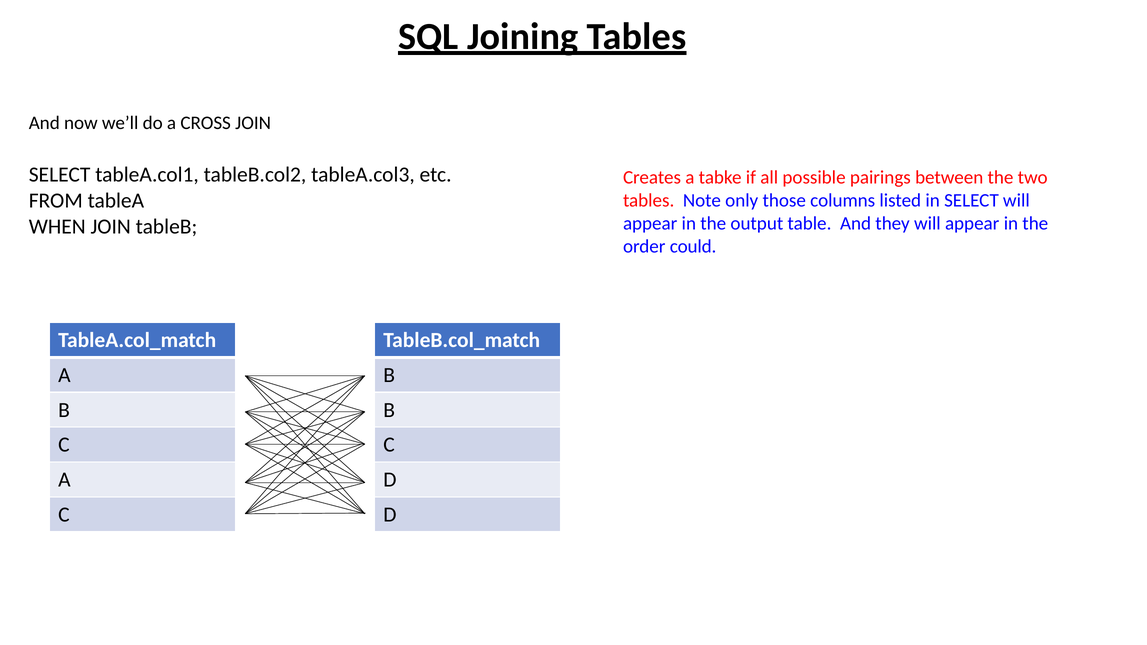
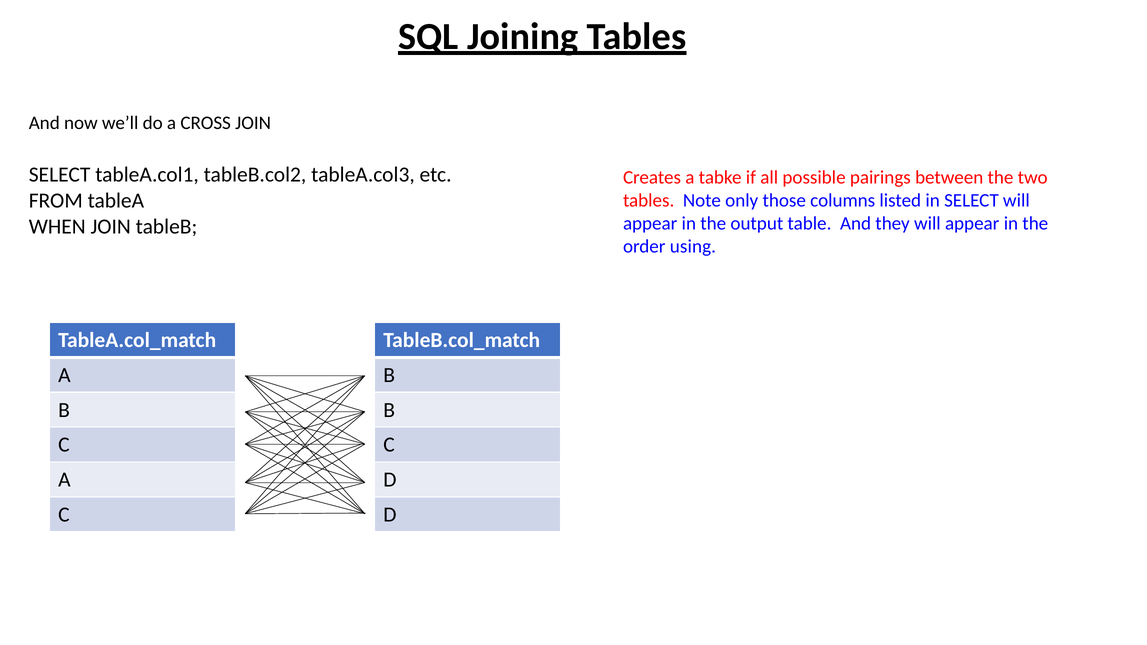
could: could -> using
